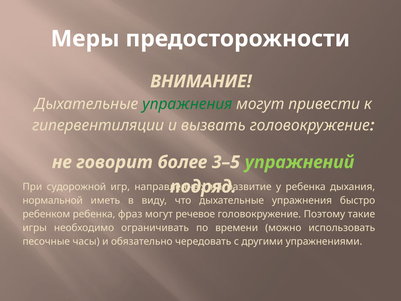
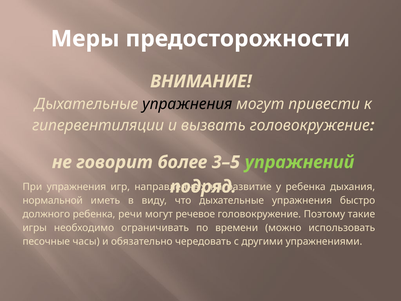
упражнения at (187, 104) colour: green -> black
При судорожной: судорожной -> упражнения
ребенком: ребенком -> должного
фраз: фраз -> речи
